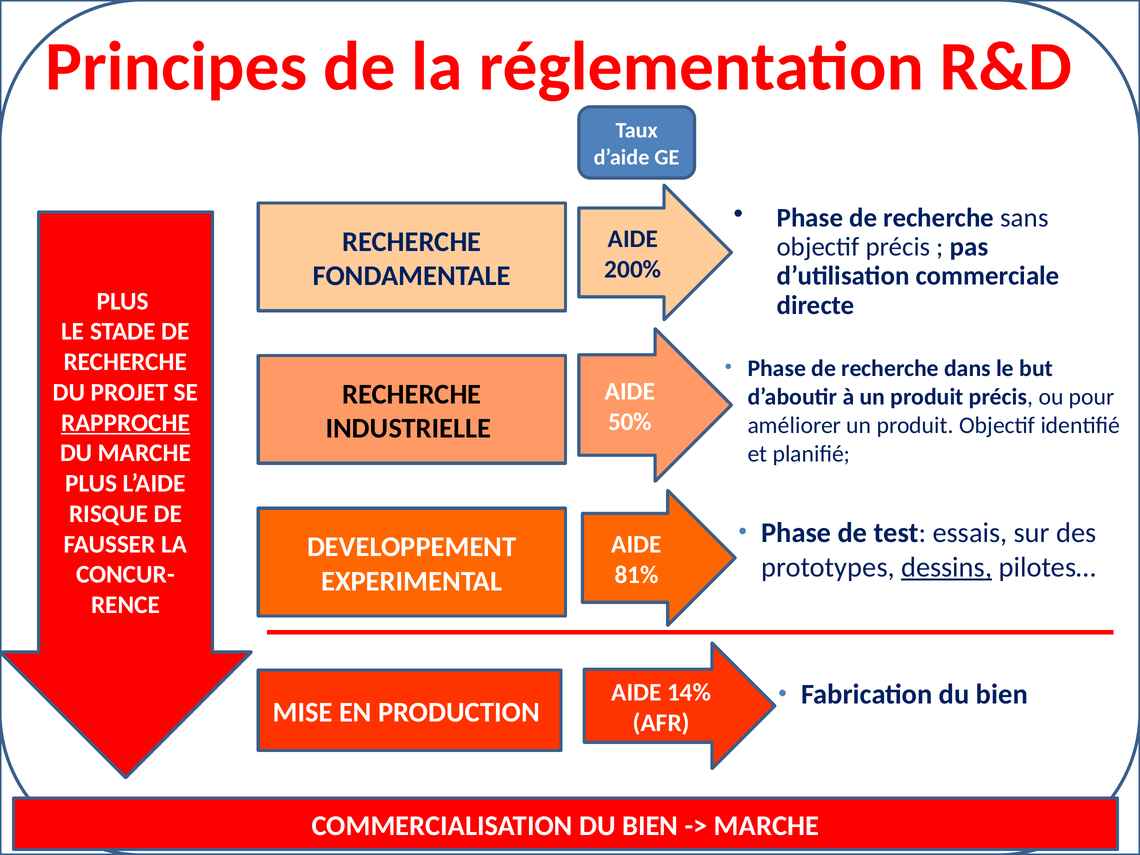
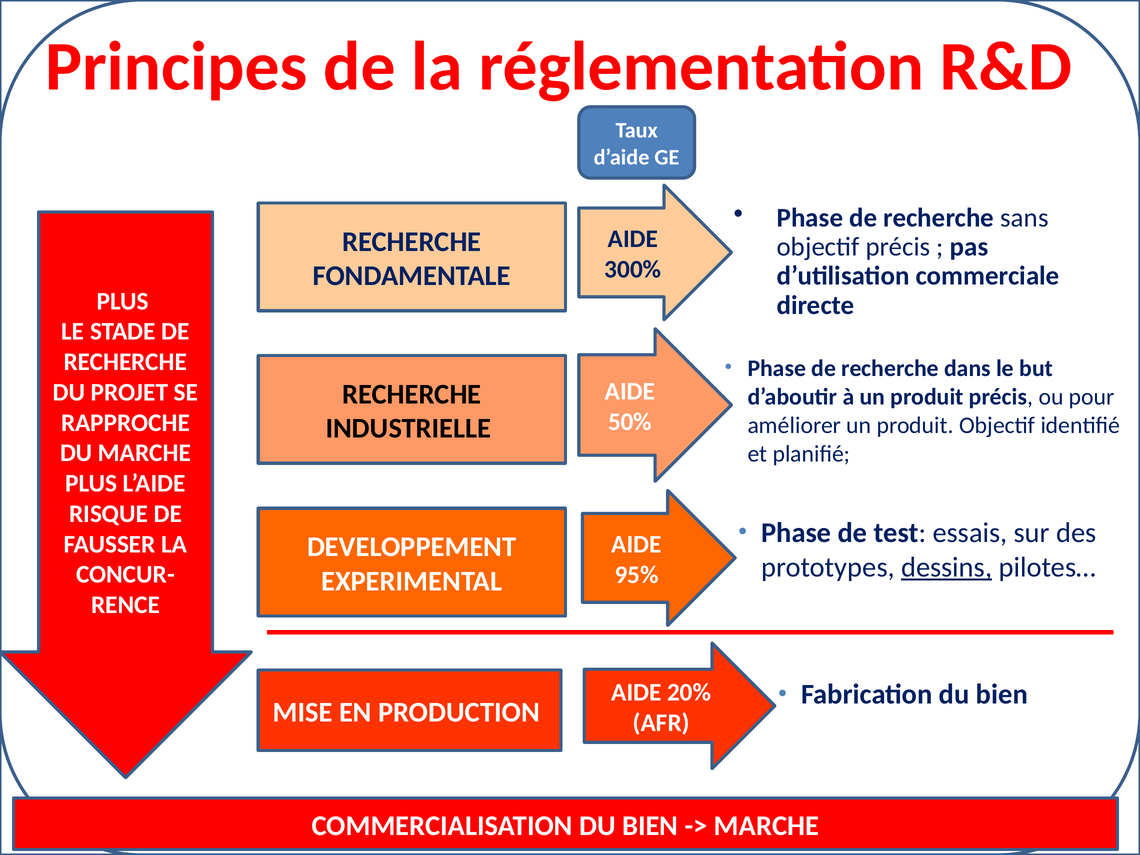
200%: 200% -> 300%
RAPPROCHE underline: present -> none
81%: 81% -> 95%
14%: 14% -> 20%
